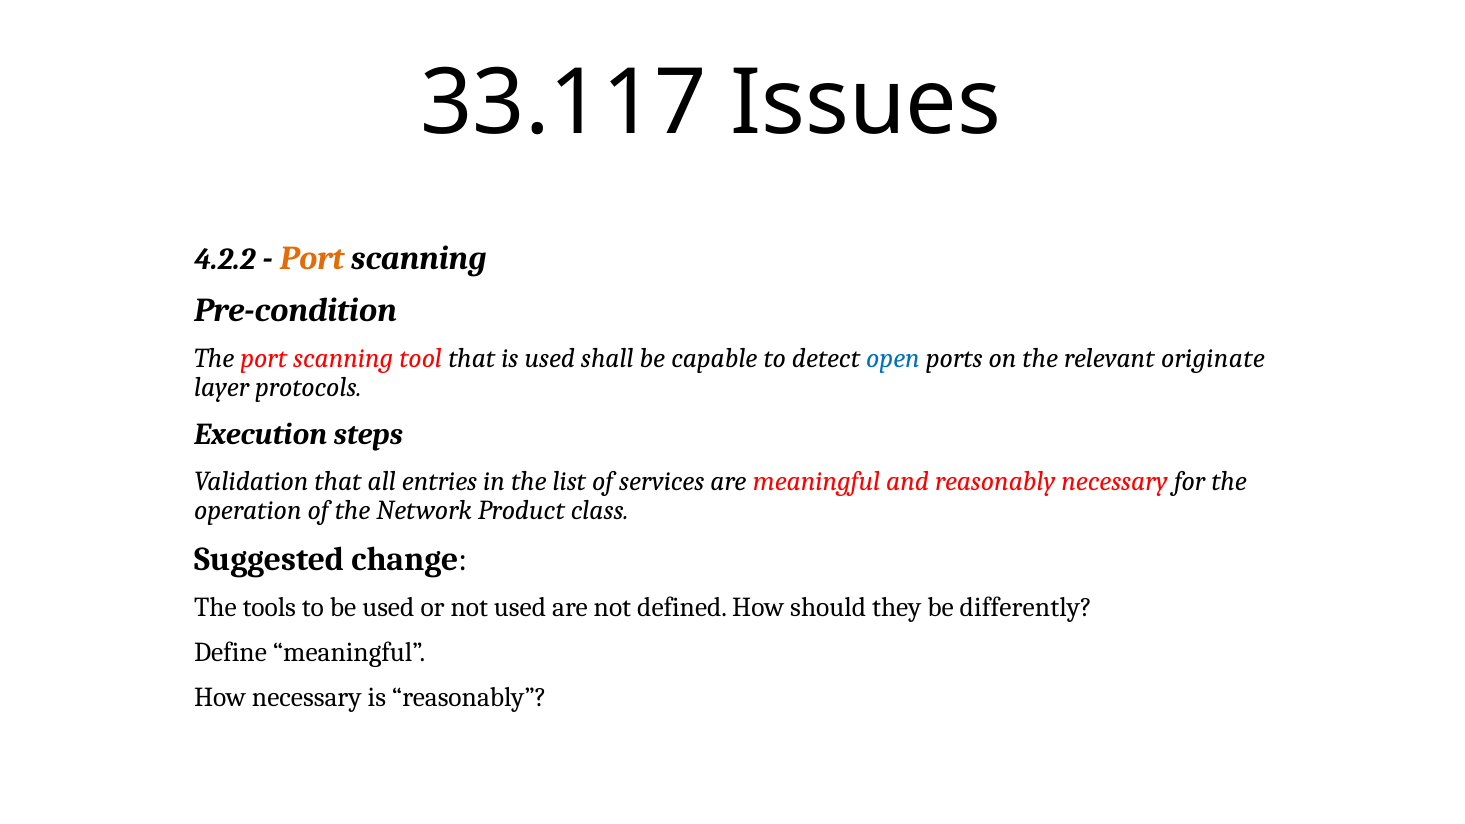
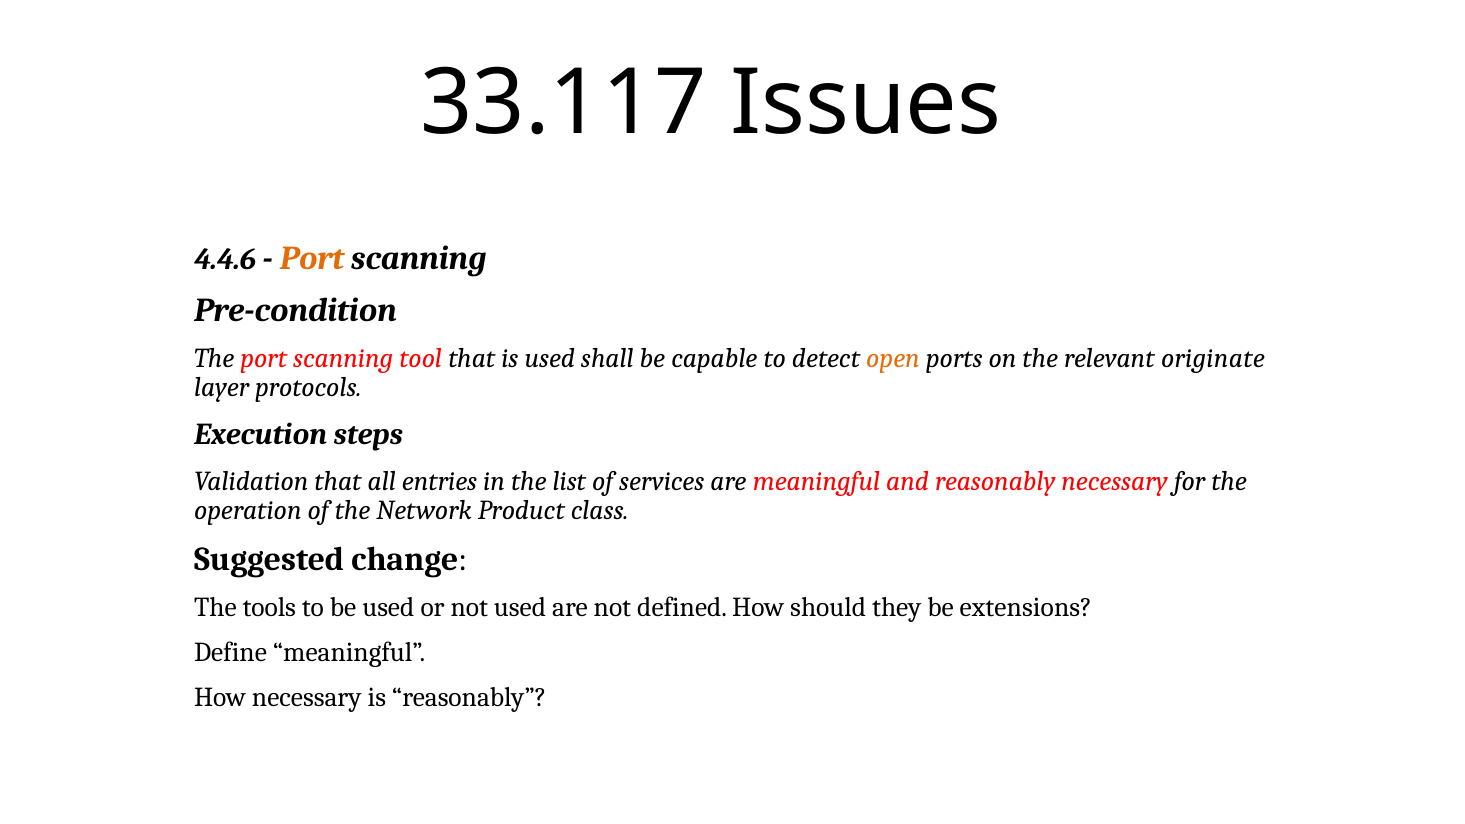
4.2.2: 4.2.2 -> 4.4.6
open colour: blue -> orange
differently: differently -> extensions
